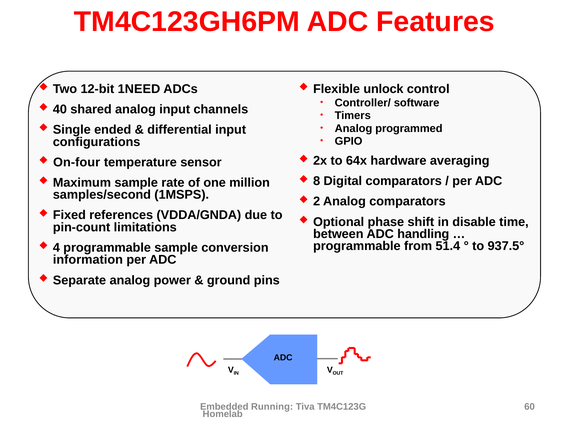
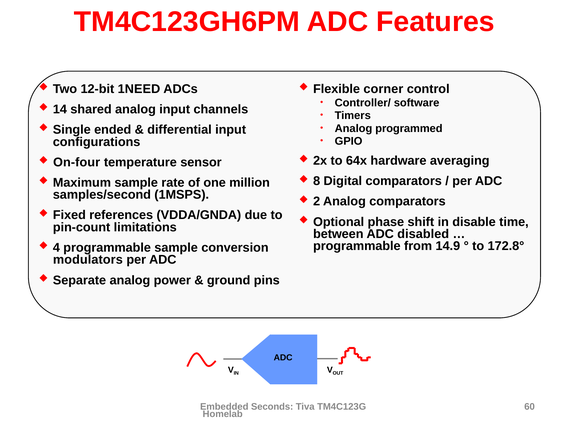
unlock: unlock -> corner
40: 40 -> 14
handling: handling -> disabled
51.4: 51.4 -> 14.9
937.5°: 937.5° -> 172.8°
information: information -> modulators
Running: Running -> Seconds
